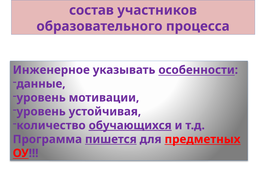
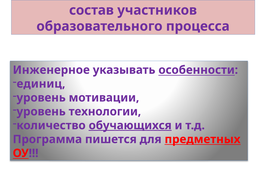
данные: данные -> единиц
устойчивая: устойчивая -> технологии
пишется underline: present -> none
